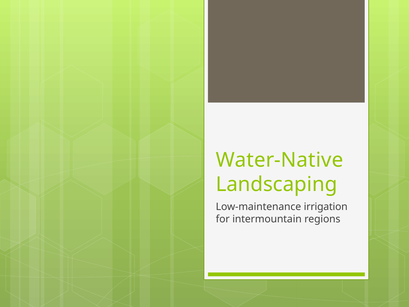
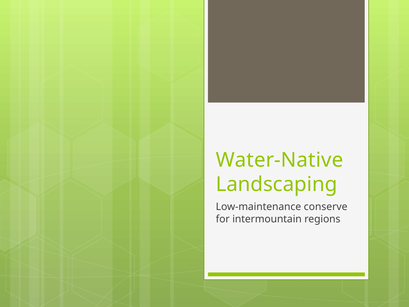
irrigation: irrigation -> conserve
